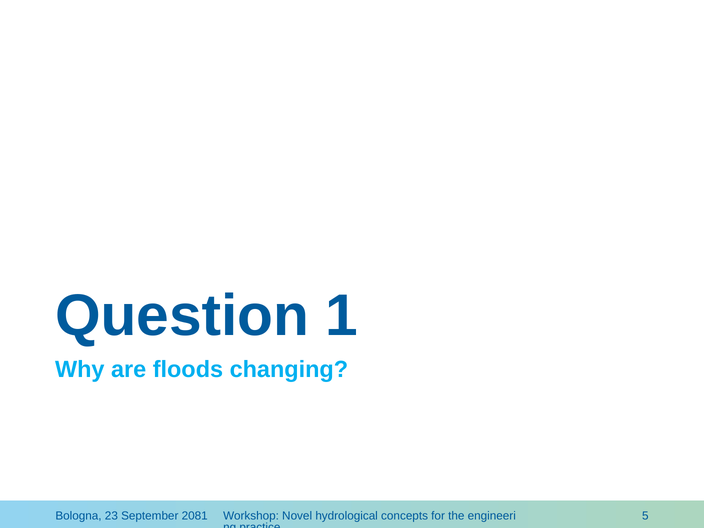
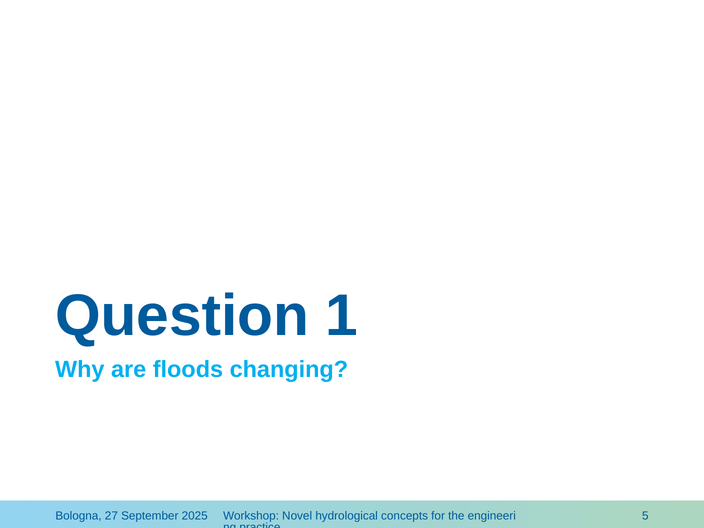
23: 23 -> 27
2081: 2081 -> 2025
